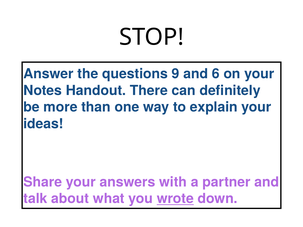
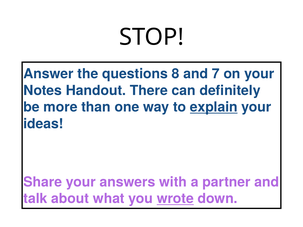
9: 9 -> 8
6: 6 -> 7
explain underline: none -> present
